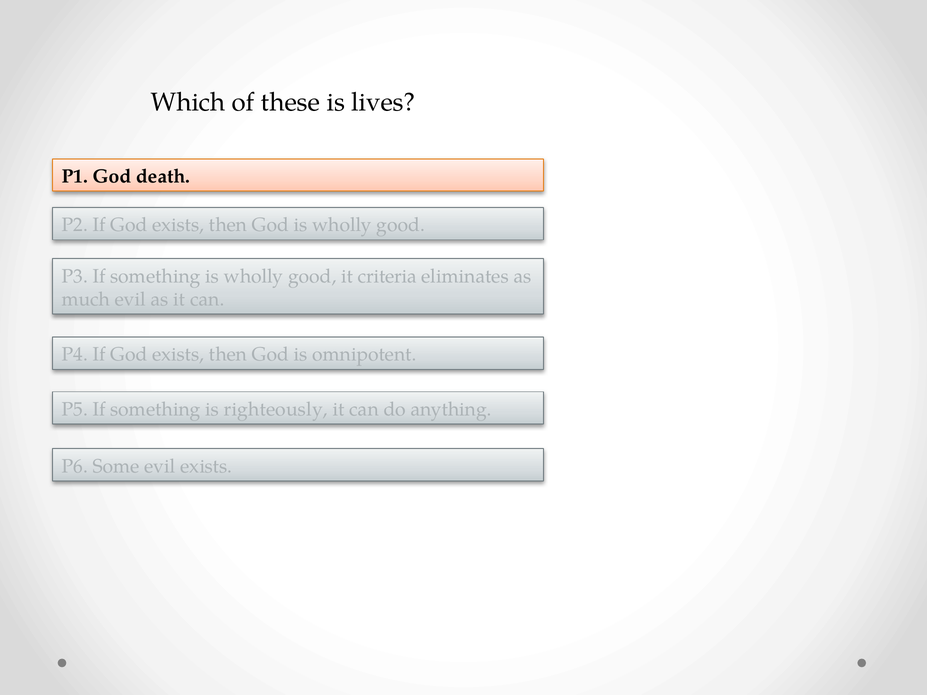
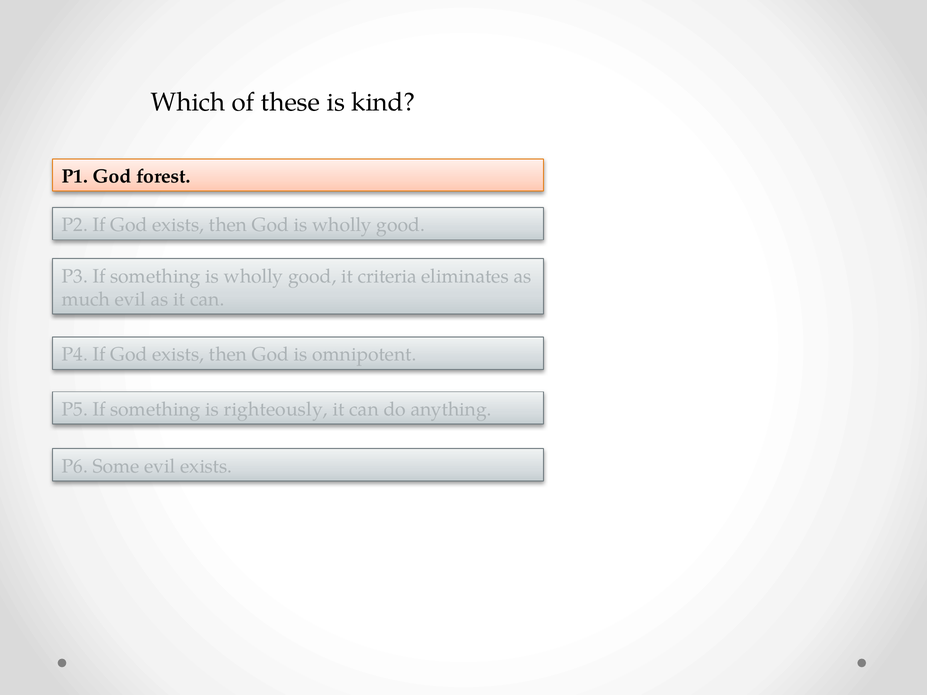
lives: lives -> kind
death: death -> forest
